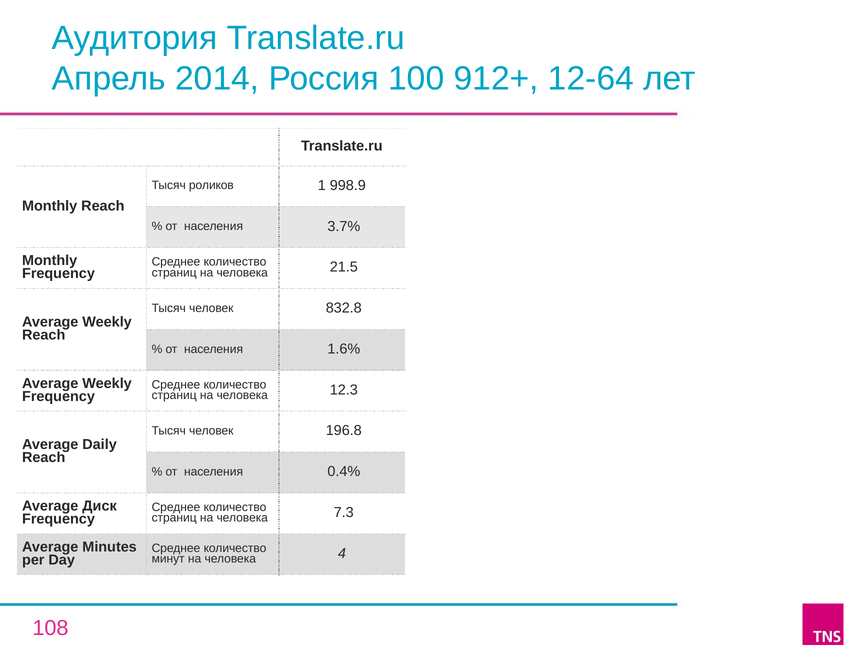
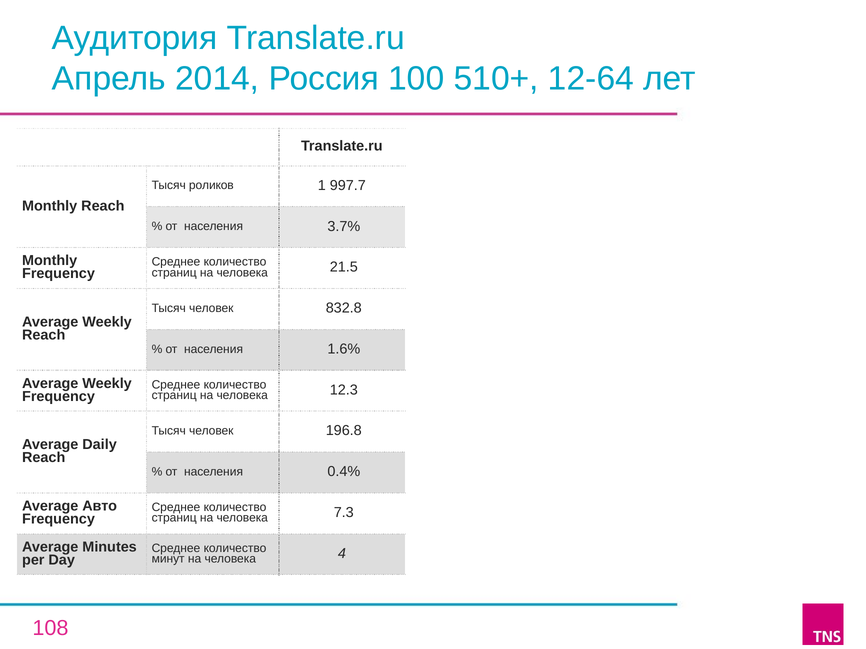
912+: 912+ -> 510+
998.9: 998.9 -> 997.7
Диск: Диск -> Авто
